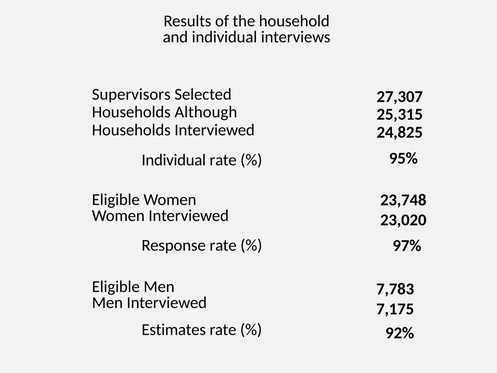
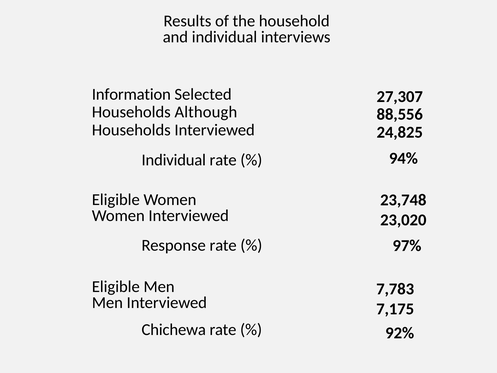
Supervisors: Supervisors -> Information
25,315: 25,315 -> 88,556
95%: 95% -> 94%
Estimates: Estimates -> Chichewa
